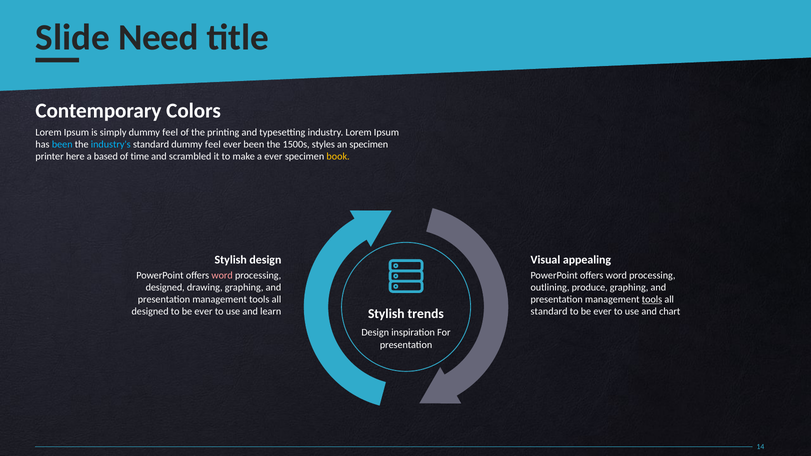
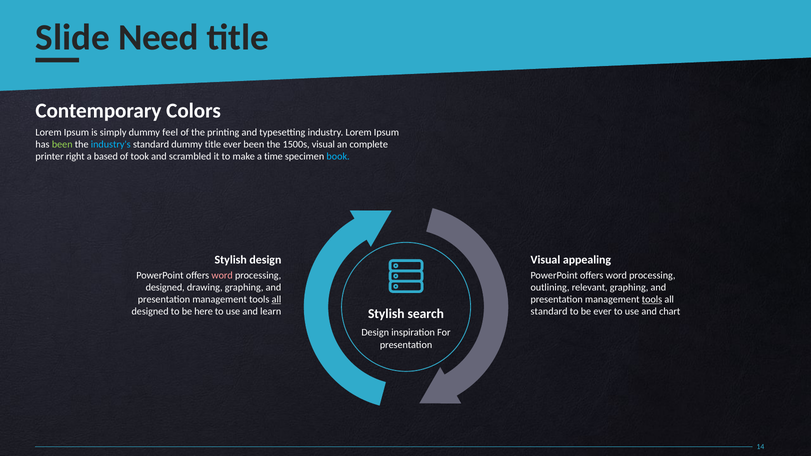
been at (62, 145) colour: light blue -> light green
standard dummy feel: feel -> title
1500s styles: styles -> visual
an specimen: specimen -> complete
here: here -> right
time: time -> took
a ever: ever -> time
book colour: yellow -> light blue
produce: produce -> relevant
all at (276, 300) underline: none -> present
designed to be ever: ever -> here
trends: trends -> search
